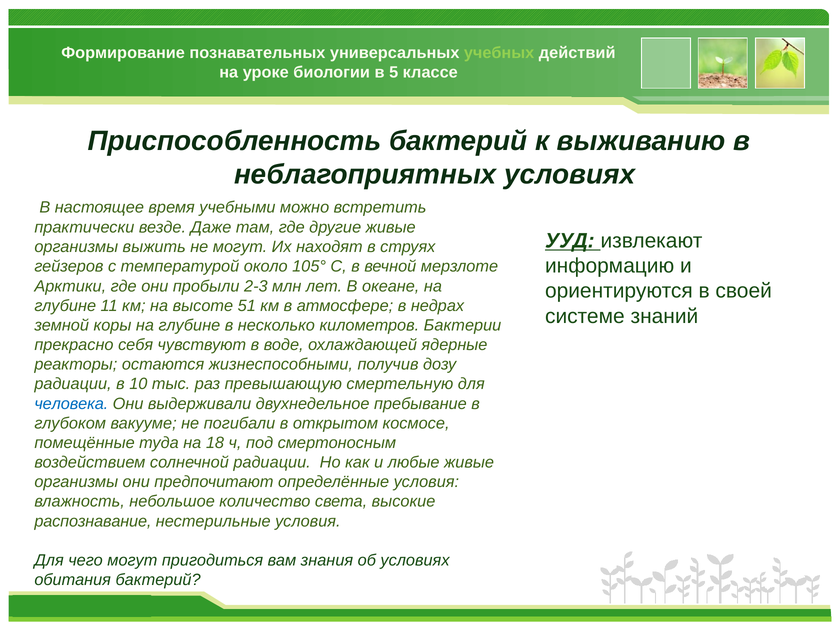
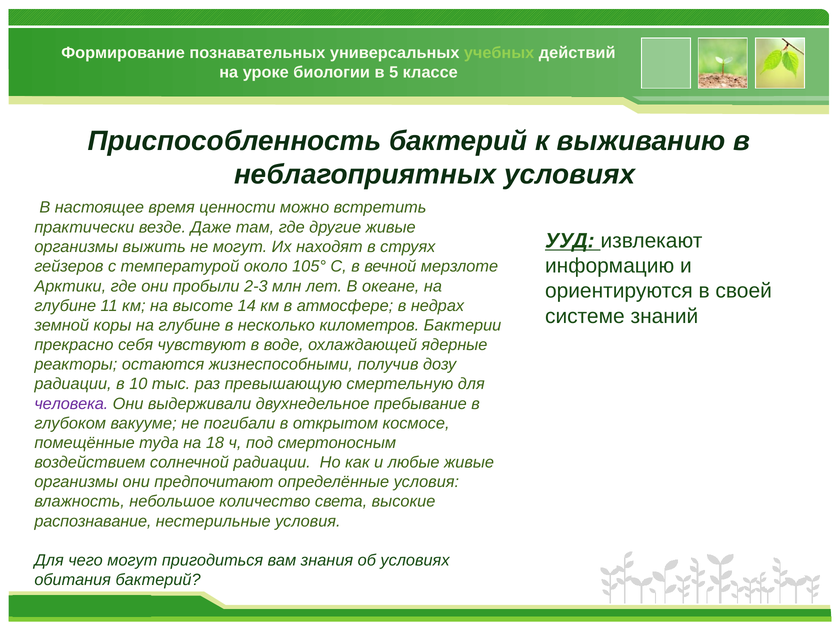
учебными: учебными -> ценности
51: 51 -> 14
человека colour: blue -> purple
